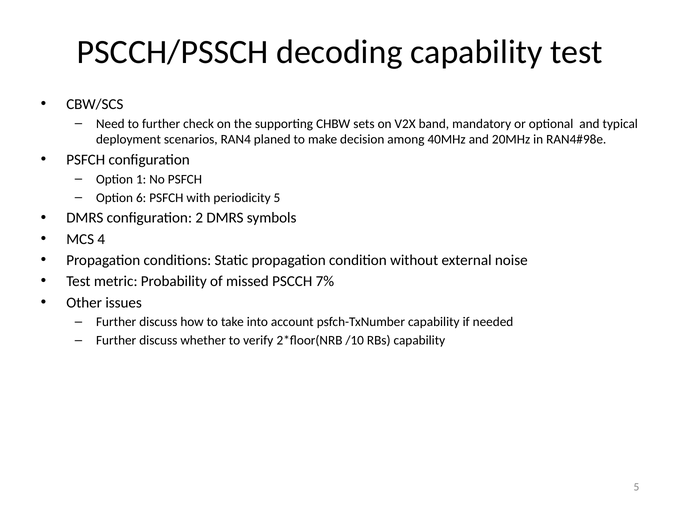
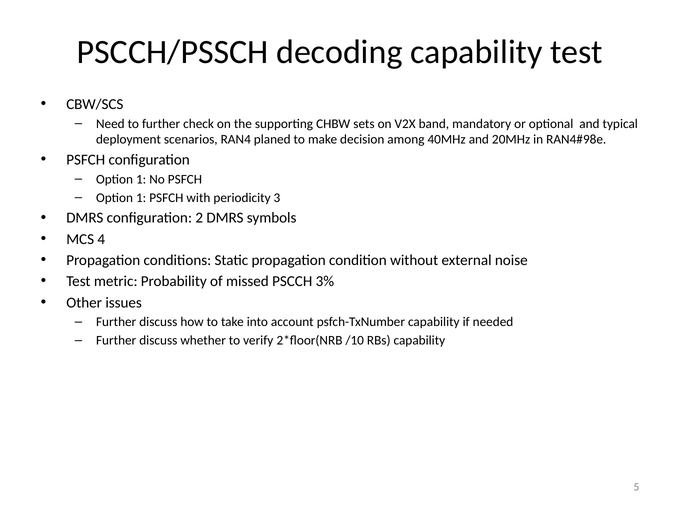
6 at (141, 198): 6 -> 1
periodicity 5: 5 -> 3
7%: 7% -> 3%
